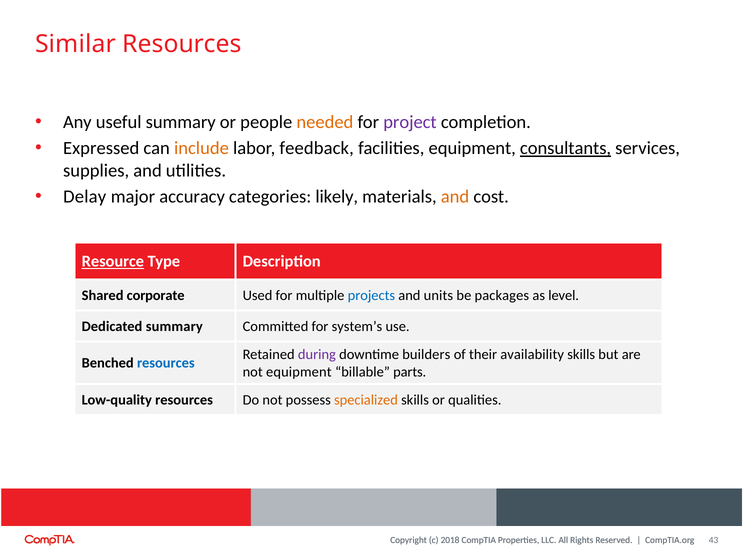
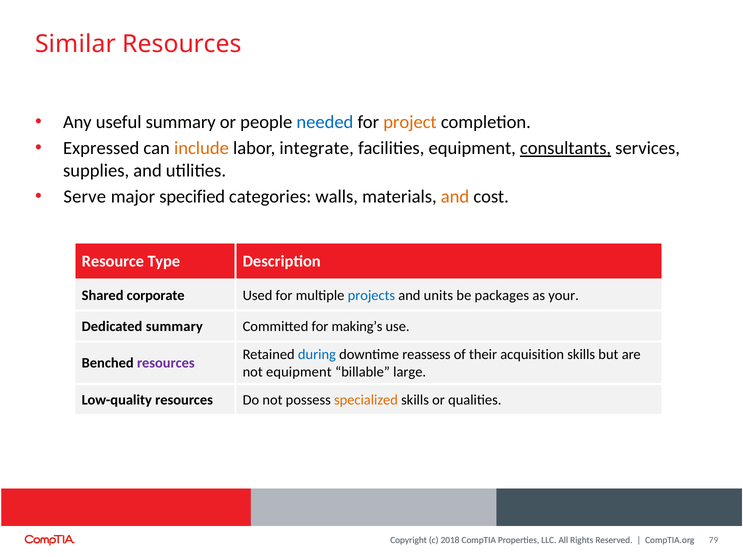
needed colour: orange -> blue
project colour: purple -> orange
feedback: feedback -> integrate
Delay: Delay -> Serve
accuracy: accuracy -> specified
likely: likely -> walls
Resource underline: present -> none
level: level -> your
system’s: system’s -> making’s
during colour: purple -> blue
builders: builders -> reassess
availability: availability -> acquisition
resources at (166, 363) colour: blue -> purple
parts: parts -> large
43: 43 -> 79
